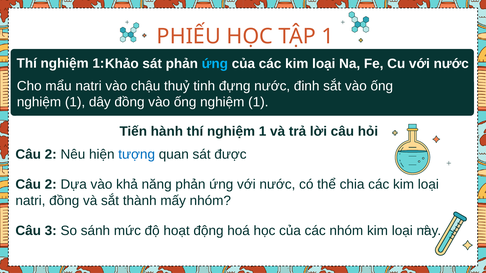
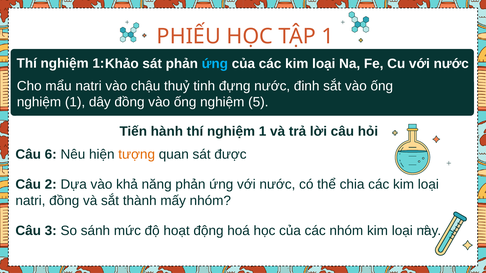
1 at (258, 102): 1 -> 5
2 at (51, 155): 2 -> 6
tượng colour: blue -> orange
